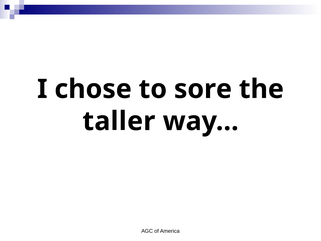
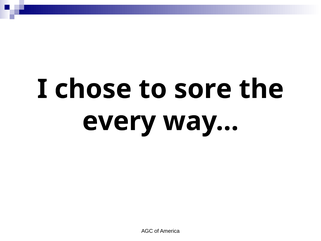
taller: taller -> every
